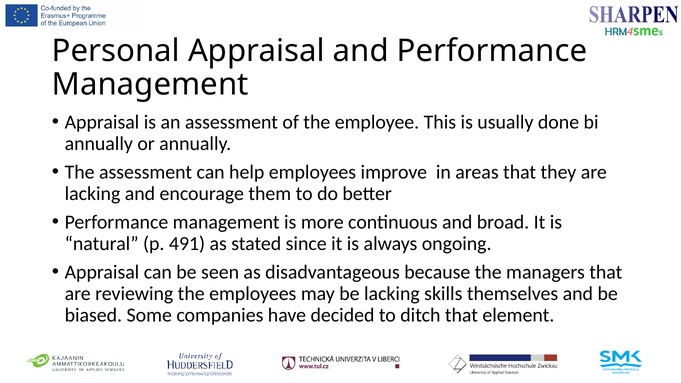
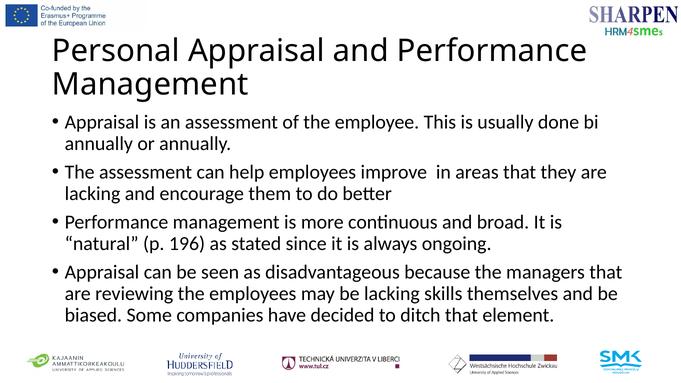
491: 491 -> 196
